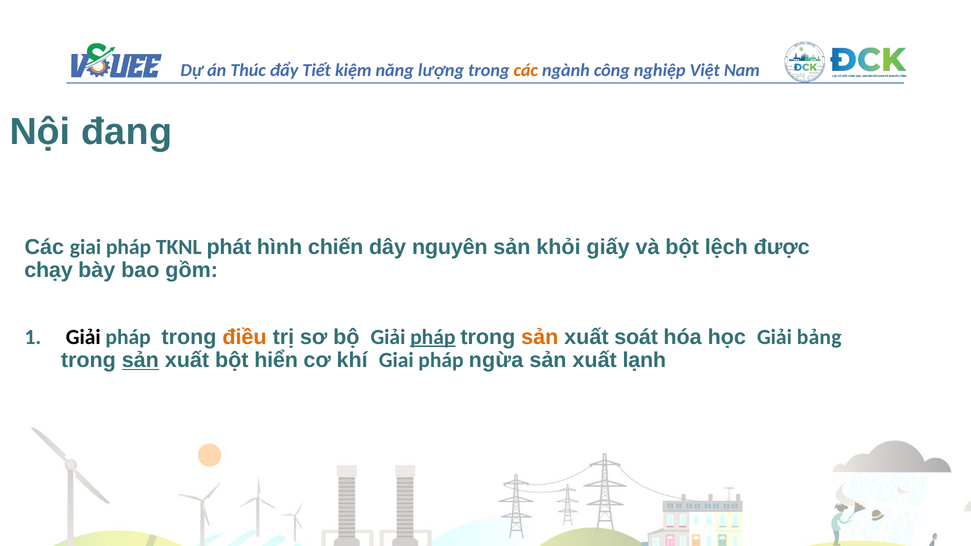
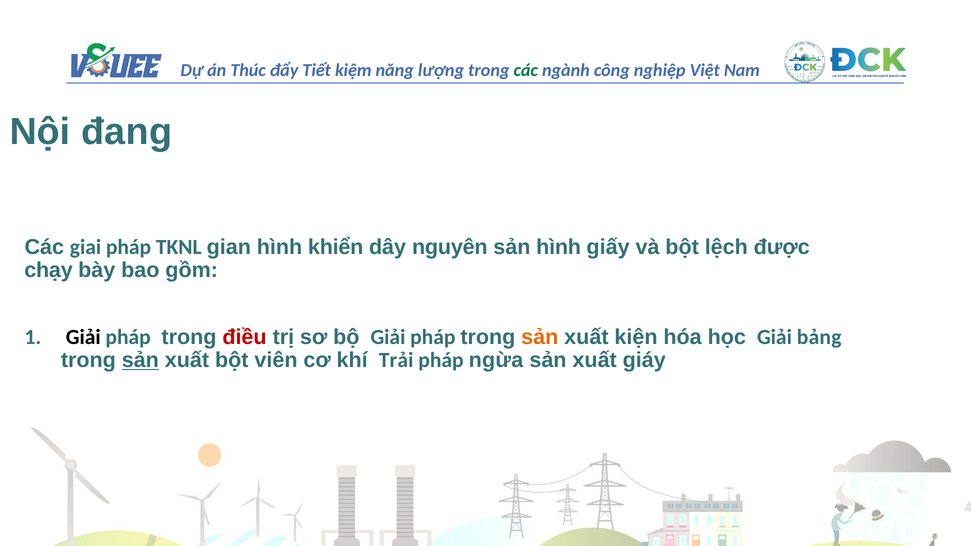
các at (526, 70) colour: orange -> green
phát: phát -> gian
chiến: chiến -> khiển
sản khỏi: khỏi -> hình
điều colour: orange -> red
pháp at (433, 337) underline: present -> none
soát: soát -> kiện
hiển: hiển -> viên
khí Giai: Giai -> Trải
lạnh: lạnh -> giáy
